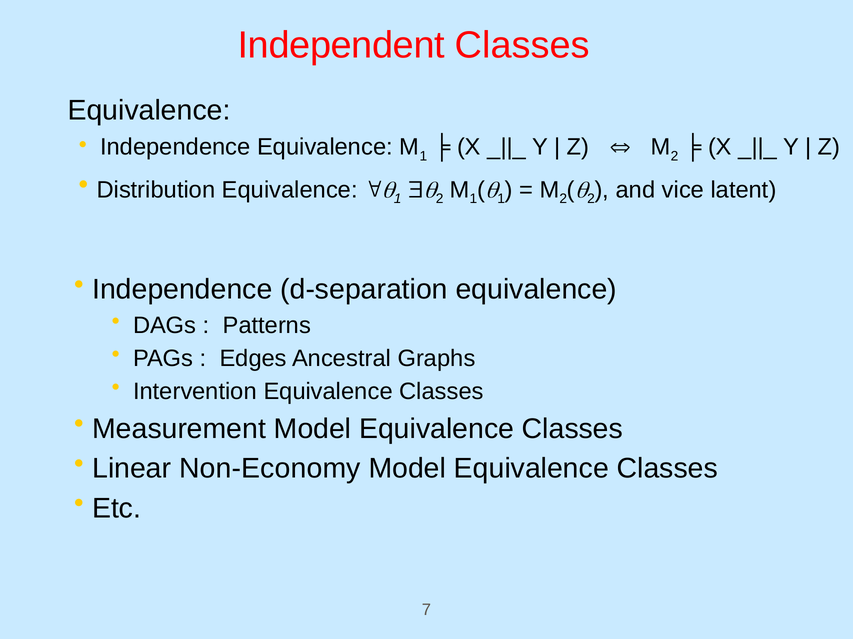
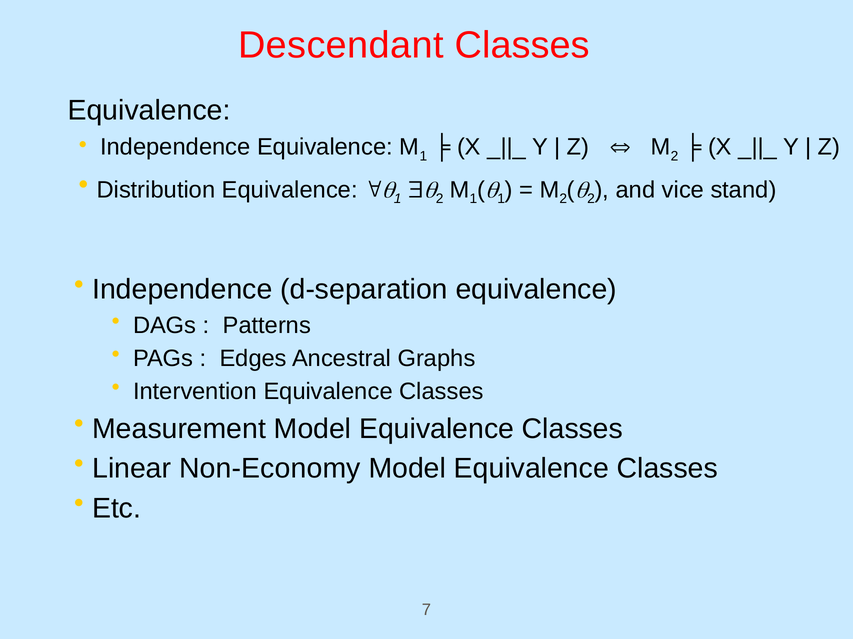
Independent: Independent -> Descendant
latent: latent -> stand
